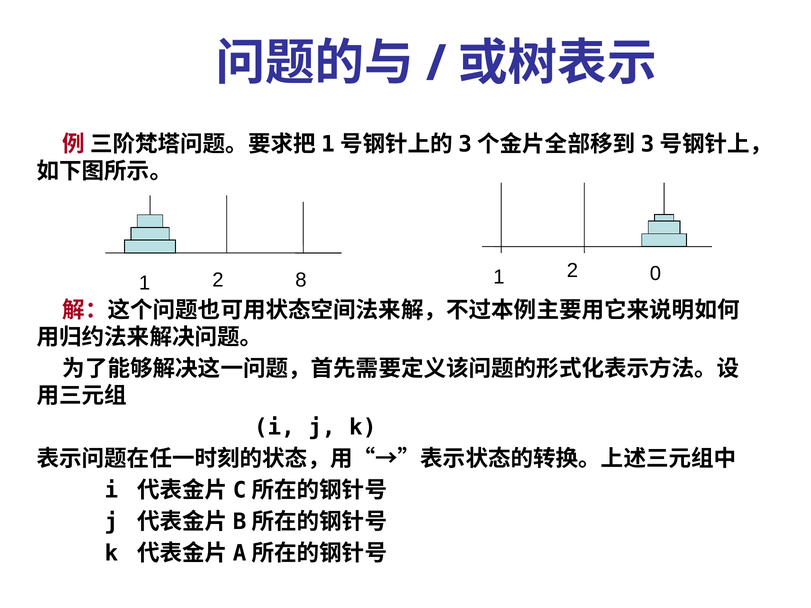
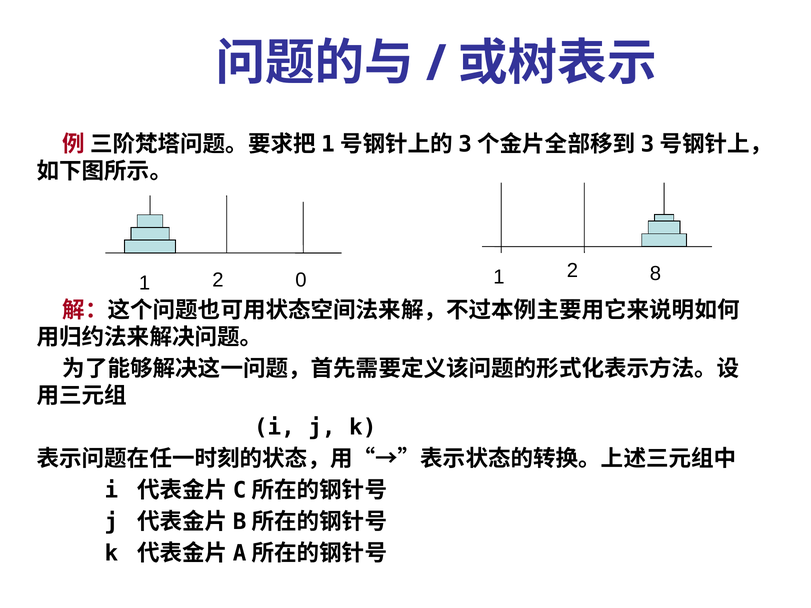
8: 8 -> 0
0: 0 -> 8
